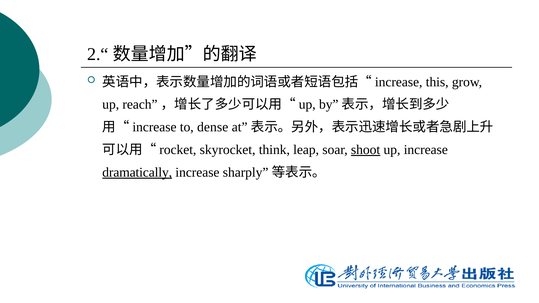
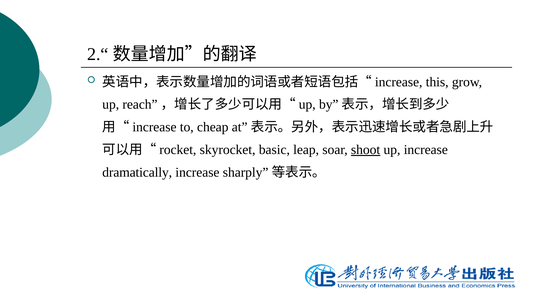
dense: dense -> cheap
think: think -> basic
dramatically underline: present -> none
